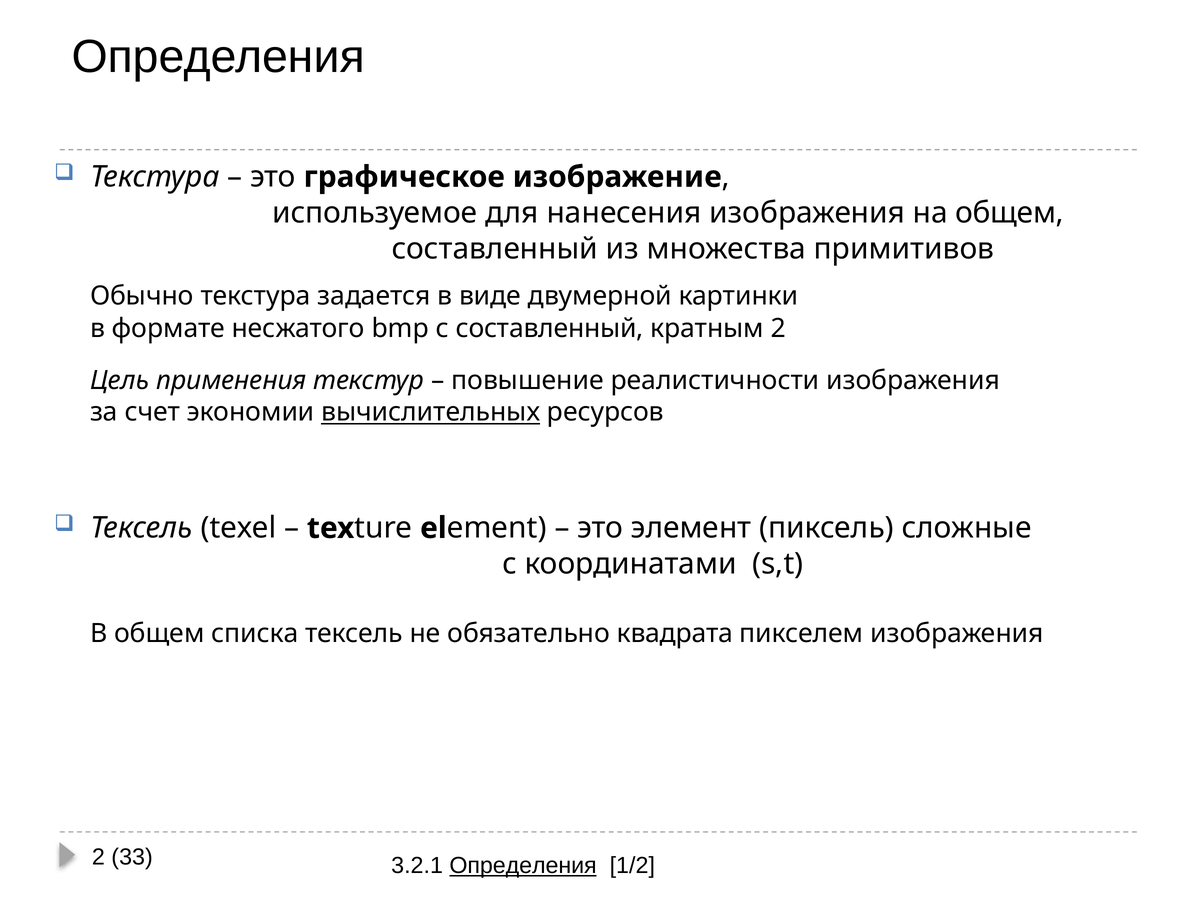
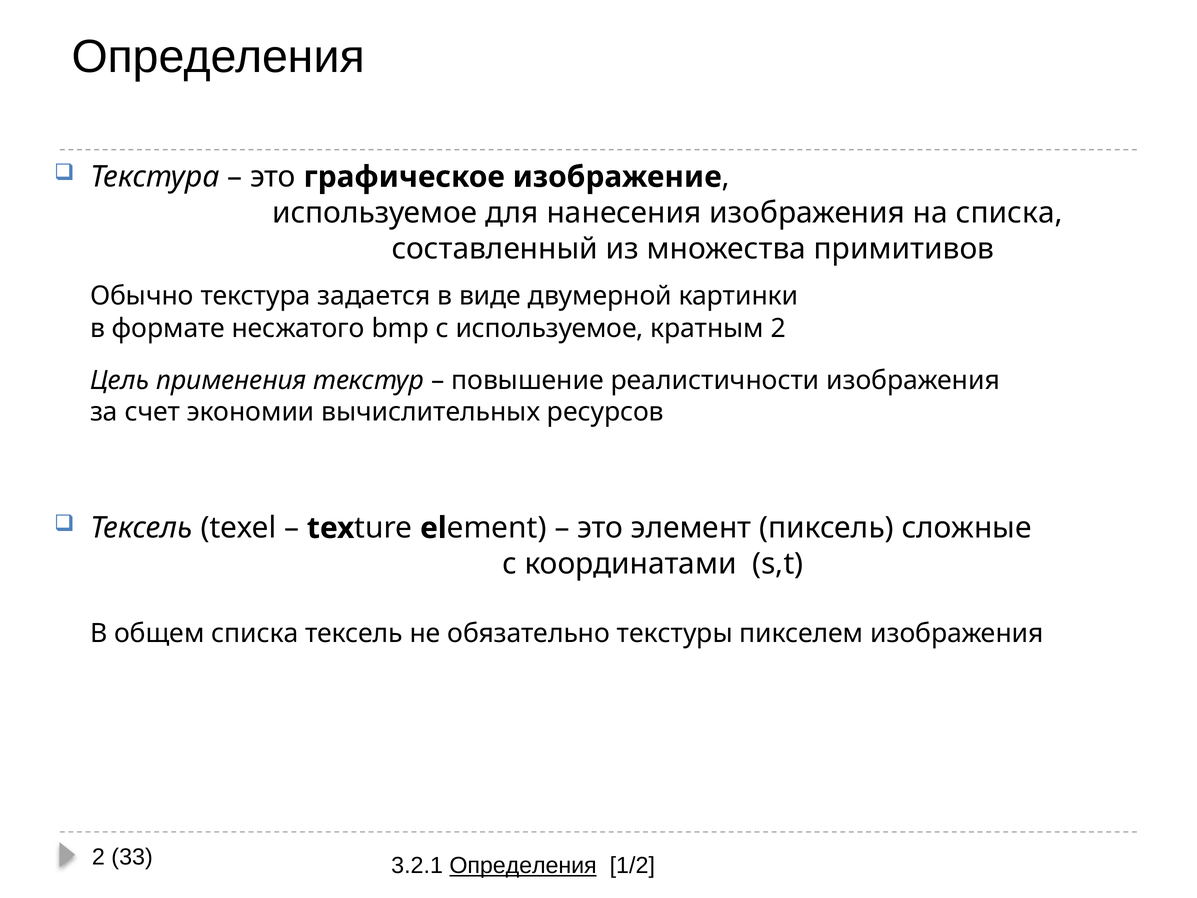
на общем: общем -> списка
с составленный: составленный -> используемое
вычислительных underline: present -> none
квадрата: квадрата -> текстуры
